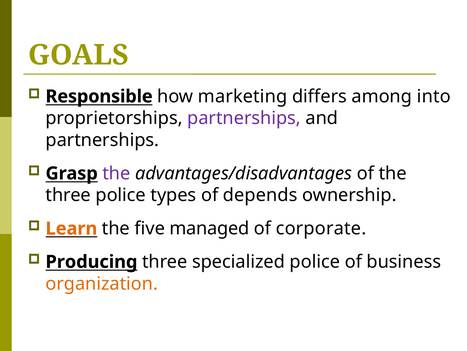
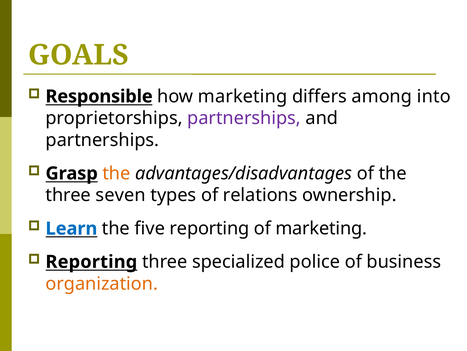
the at (116, 173) colour: purple -> orange
three police: police -> seven
depends: depends -> relations
Learn colour: orange -> blue
five managed: managed -> reporting
of corporate: corporate -> marketing
Producing at (91, 261): Producing -> Reporting
